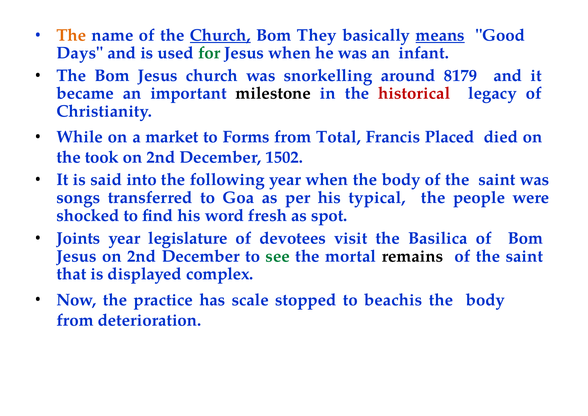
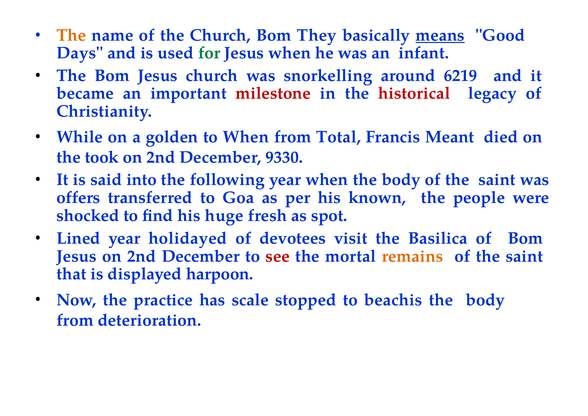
Church at (220, 35) underline: present -> none
8179: 8179 -> 6219
milestone colour: black -> red
market: market -> golden
to Forms: Forms -> When
Placed: Placed -> Meant
1502: 1502 -> 9330
songs: songs -> offers
typical: typical -> known
word: word -> huge
Joints: Joints -> Lined
legislature: legislature -> holidayed
see colour: green -> red
remains colour: black -> orange
complex: complex -> harpoon
